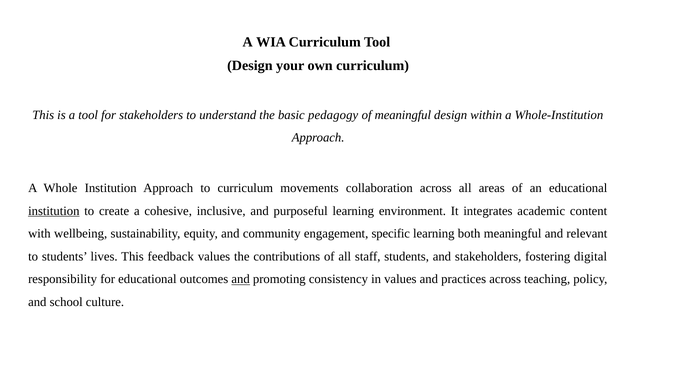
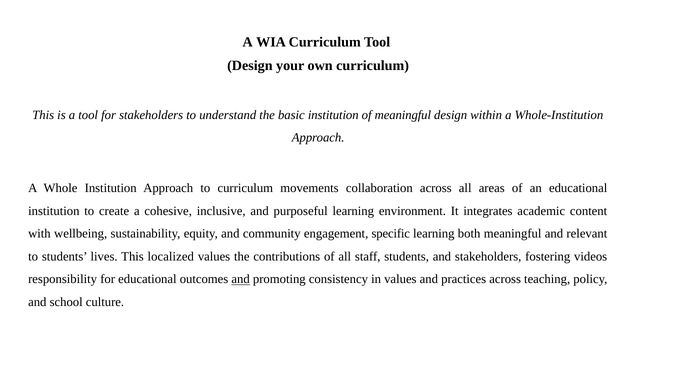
basic pedagogy: pedagogy -> institution
institution at (54, 211) underline: present -> none
feedback: feedback -> localized
digital: digital -> videos
